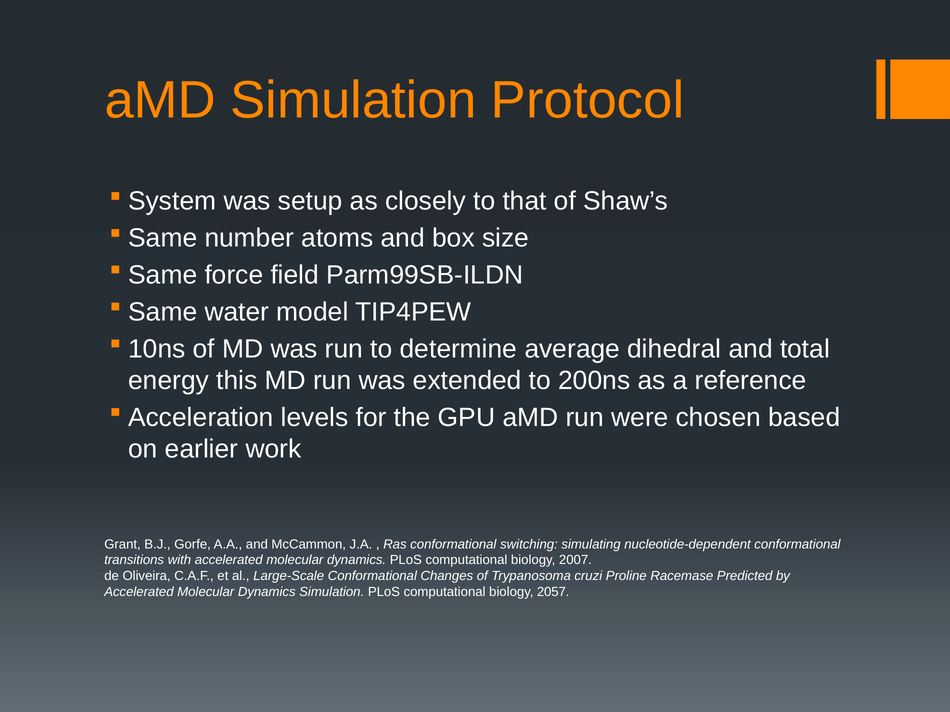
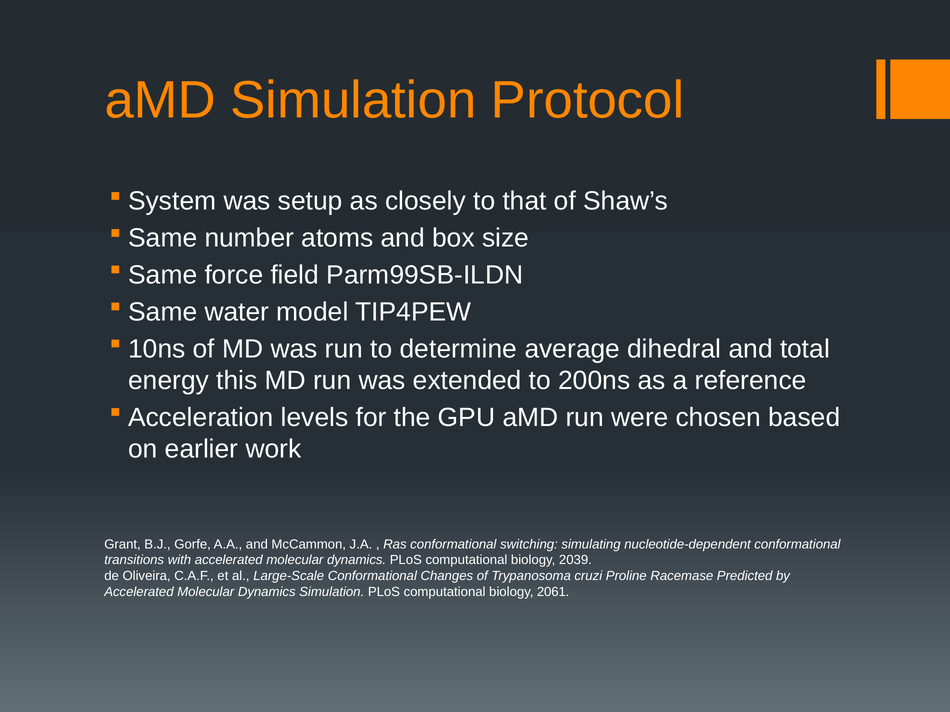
2007: 2007 -> 2039
2057: 2057 -> 2061
